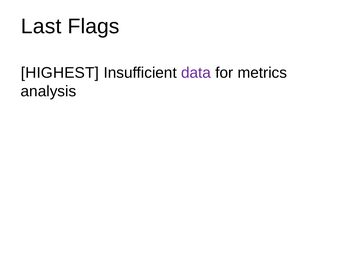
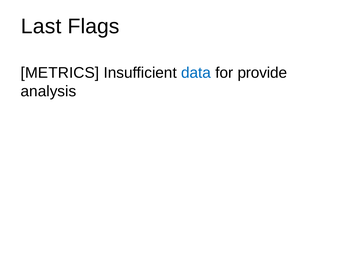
HIGHEST: HIGHEST -> METRICS
data colour: purple -> blue
metrics: metrics -> provide
